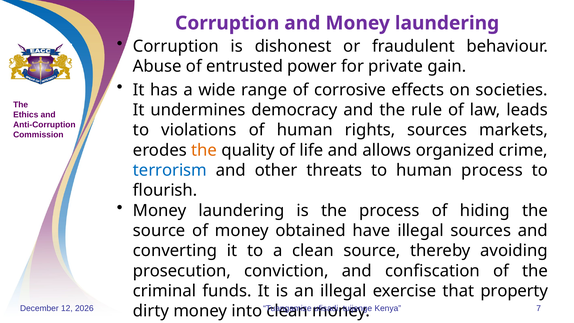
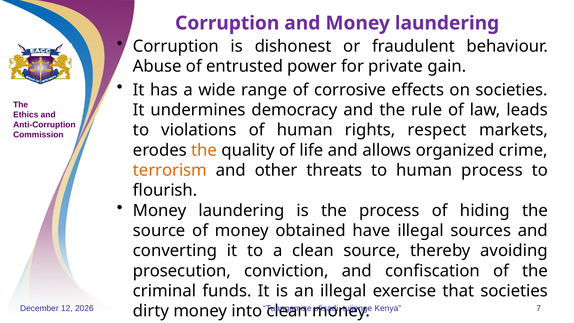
rights sources: sources -> respect
terrorism colour: blue -> orange
that property: property -> societies
